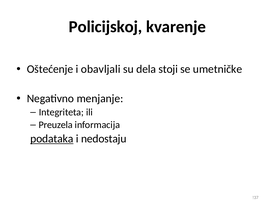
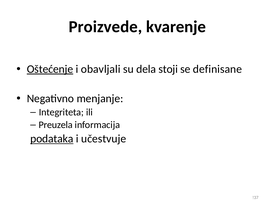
Policijskoj: Policijskoj -> Proizvede
Oštećenje underline: none -> present
umetničke: umetničke -> definisane
nedostaju: nedostaju -> učestvuje
